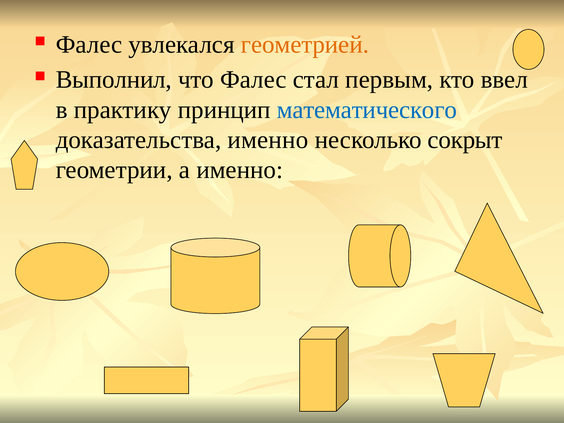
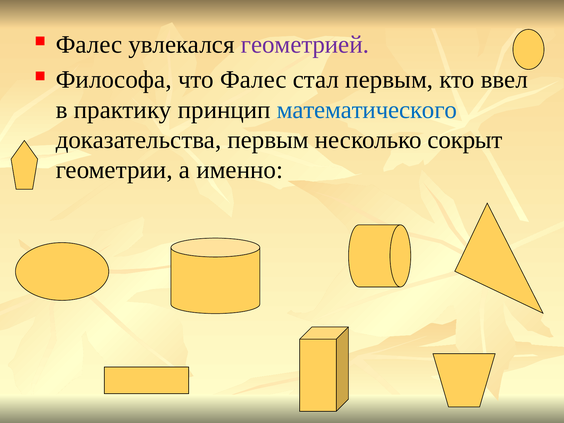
геометрией colour: orange -> purple
Выполнил: Выполнил -> Философа
доказательства именно: именно -> первым
